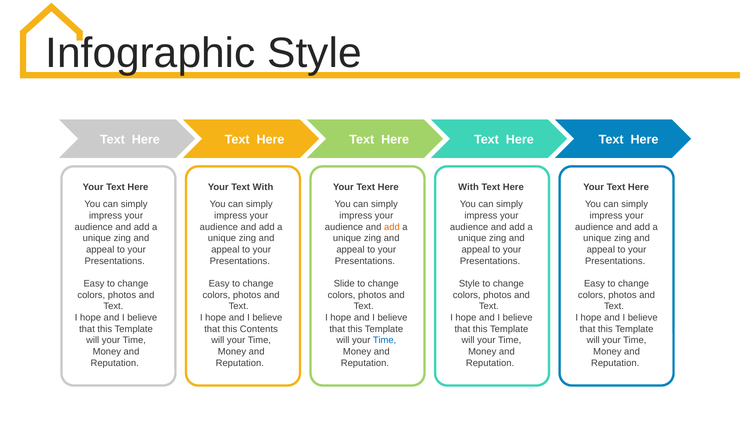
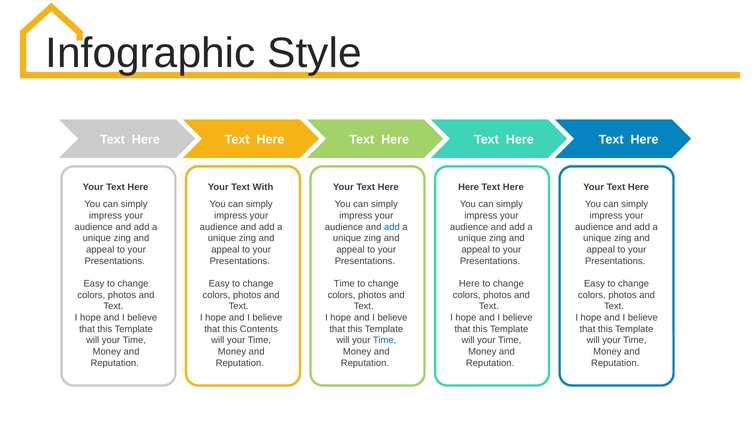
With at (468, 187): With -> Here
add at (392, 227) colour: orange -> blue
Slide at (344, 284): Slide -> Time
Style at (469, 284): Style -> Here
